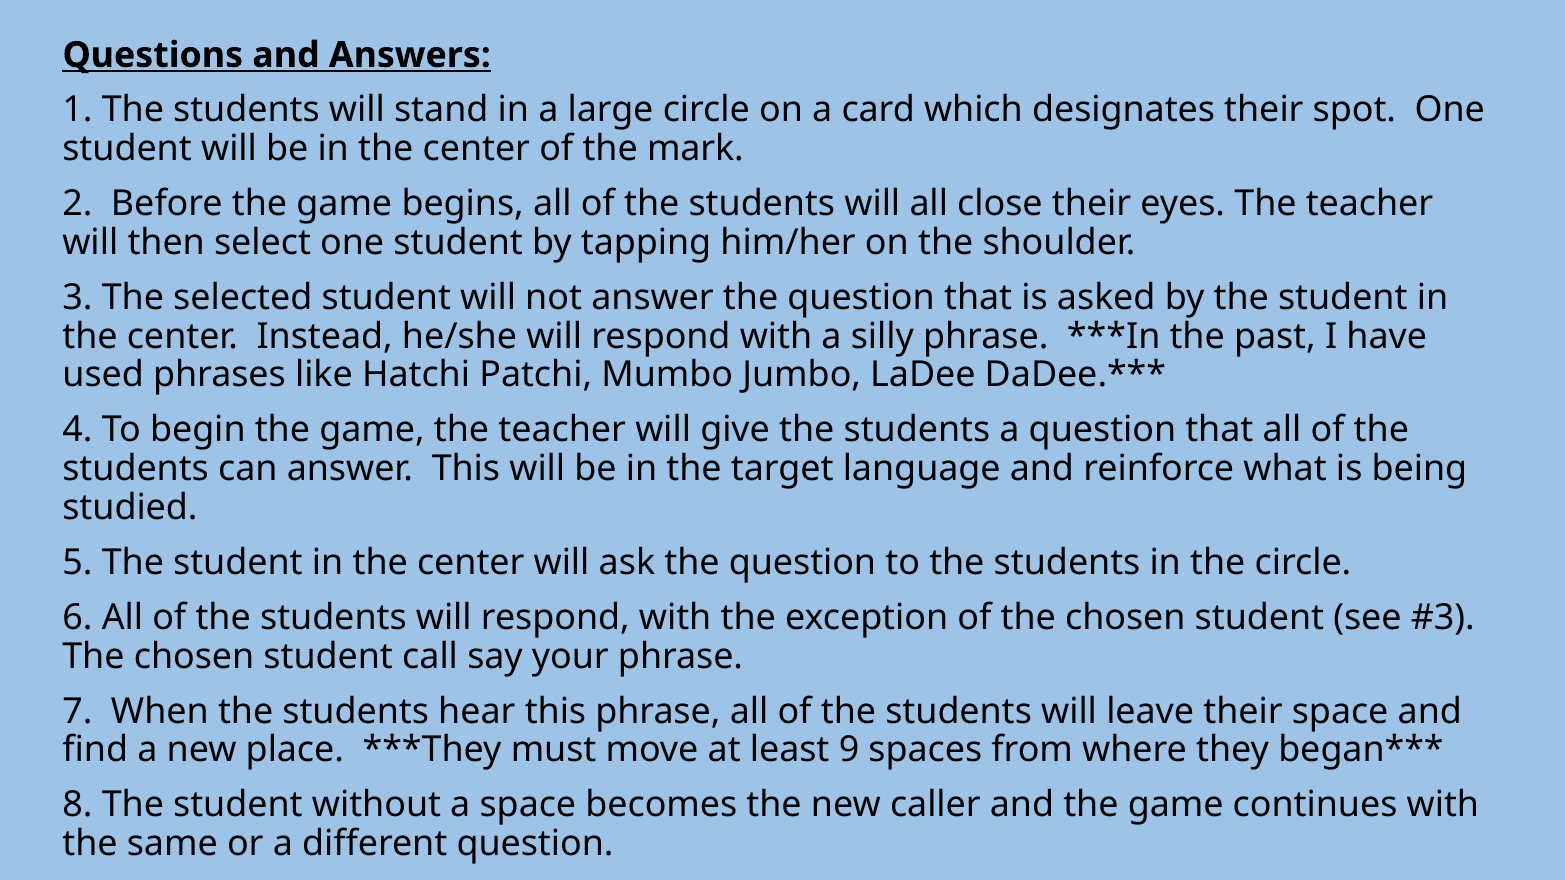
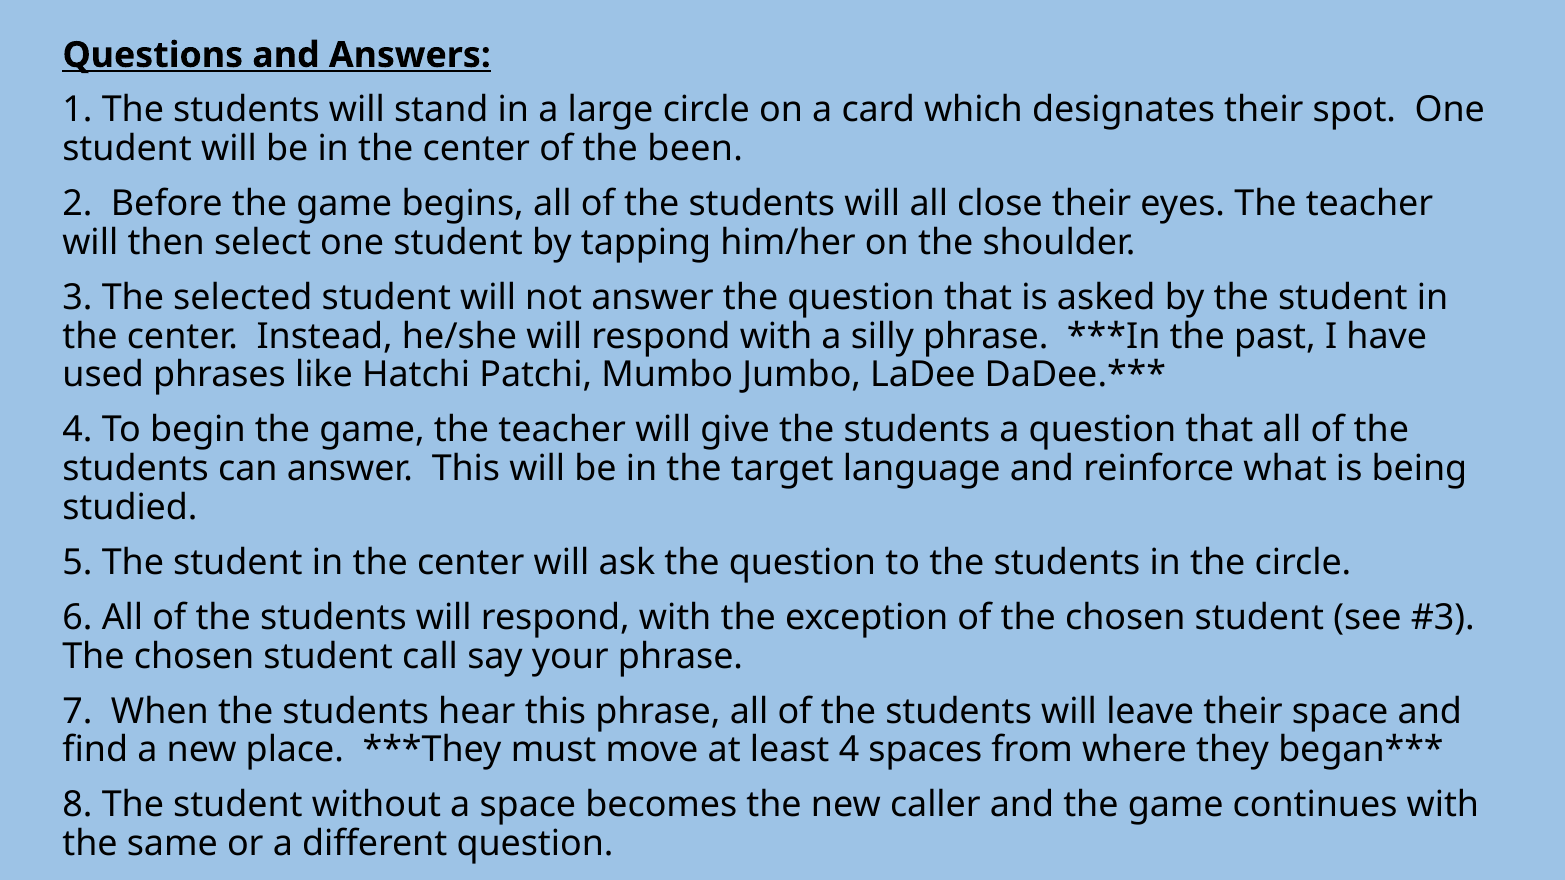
mark: mark -> been
least 9: 9 -> 4
